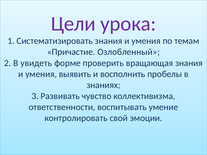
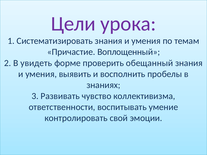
Озлобленный: Озлобленный -> Воплощенный
вращающая: вращающая -> обещанный
